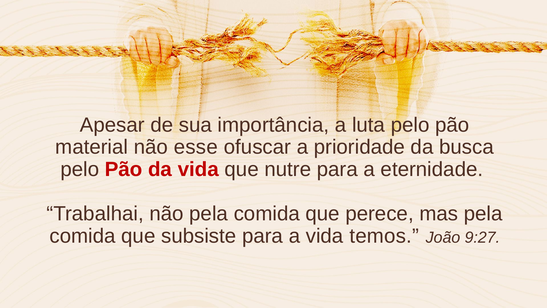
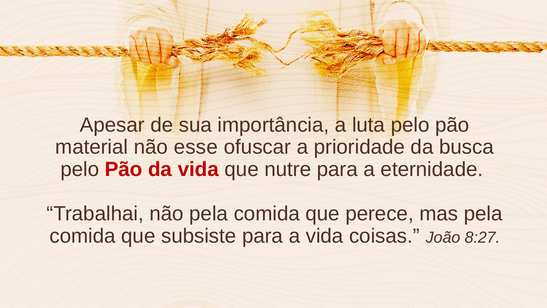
temos: temos -> coisas
9:27: 9:27 -> 8:27
